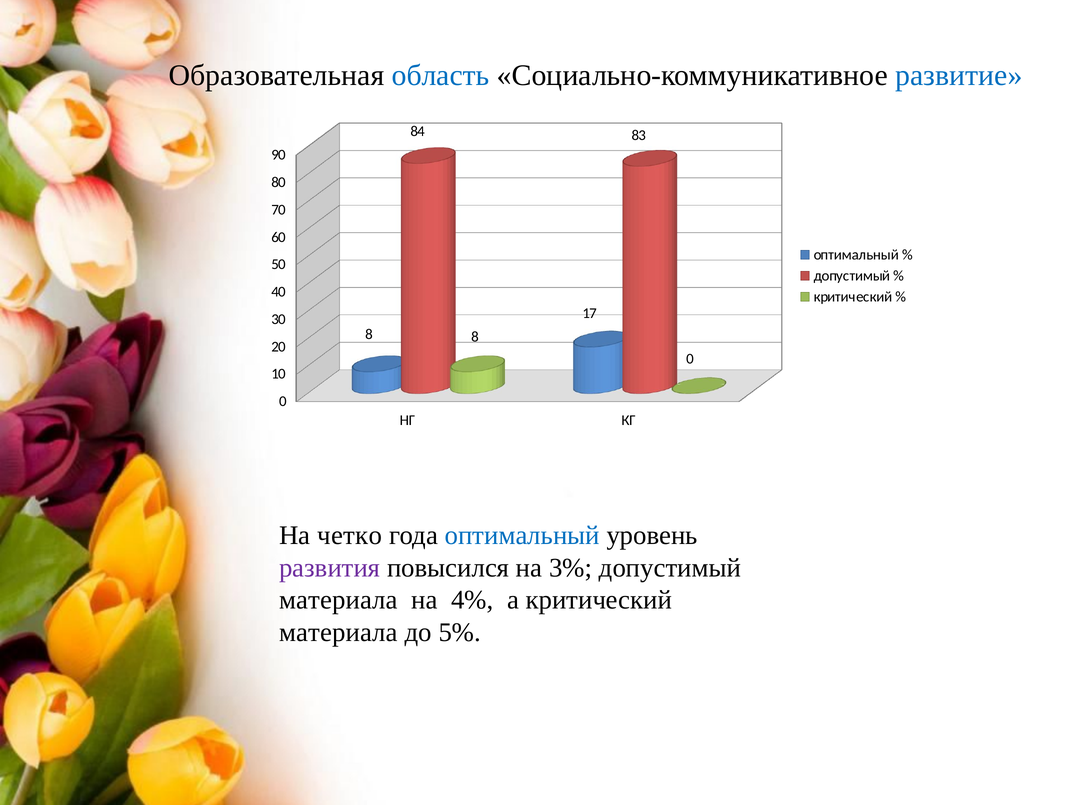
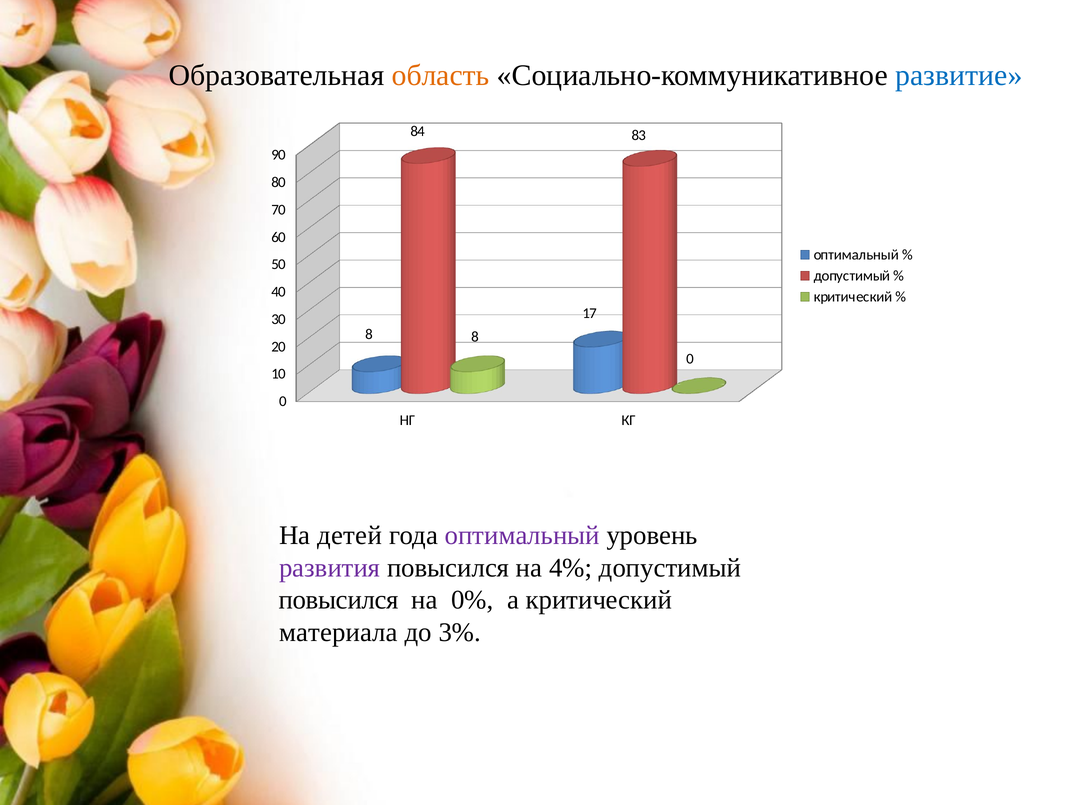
область colour: blue -> orange
четко: четко -> детей
оптимальный at (522, 536) colour: blue -> purple
3%: 3% -> 4%
материала at (338, 600): материала -> повысился
4%: 4% -> 0%
5%: 5% -> 3%
